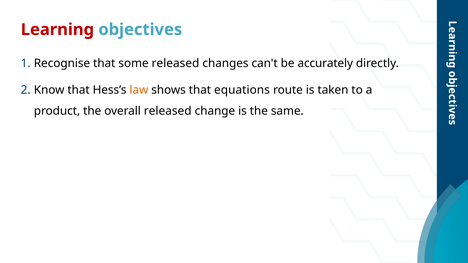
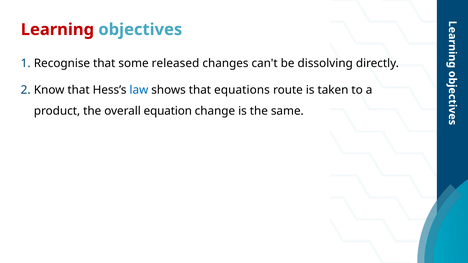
accurately: accurately -> dissolving
law colour: orange -> blue
overall released: released -> equation
